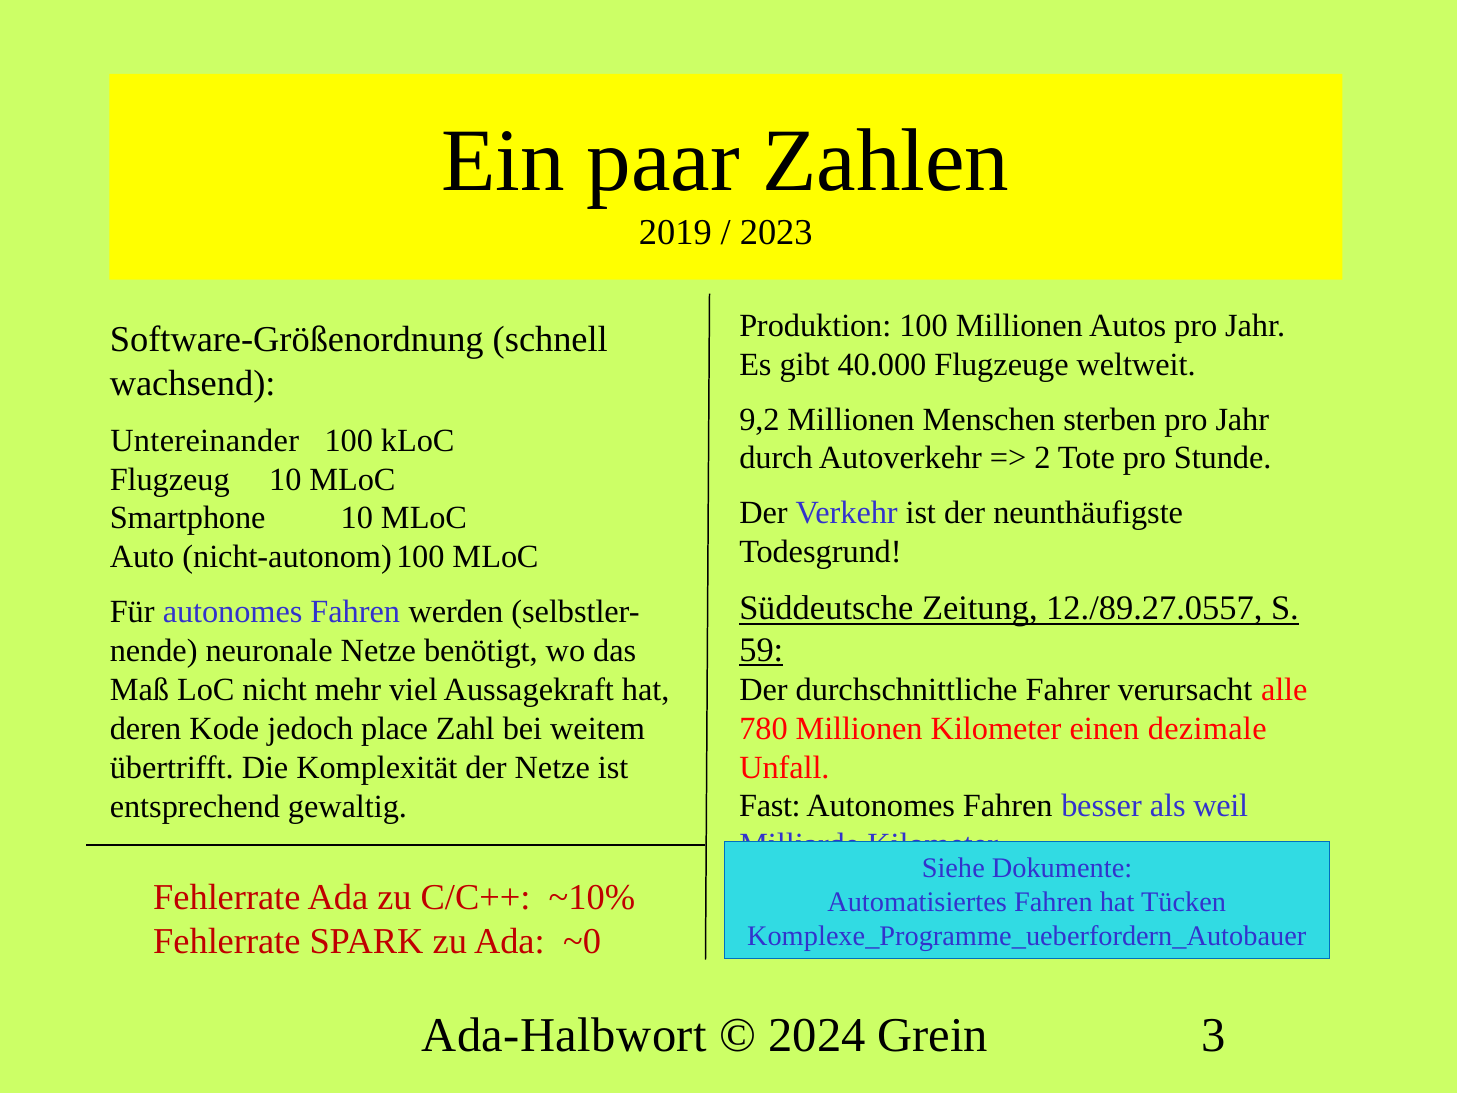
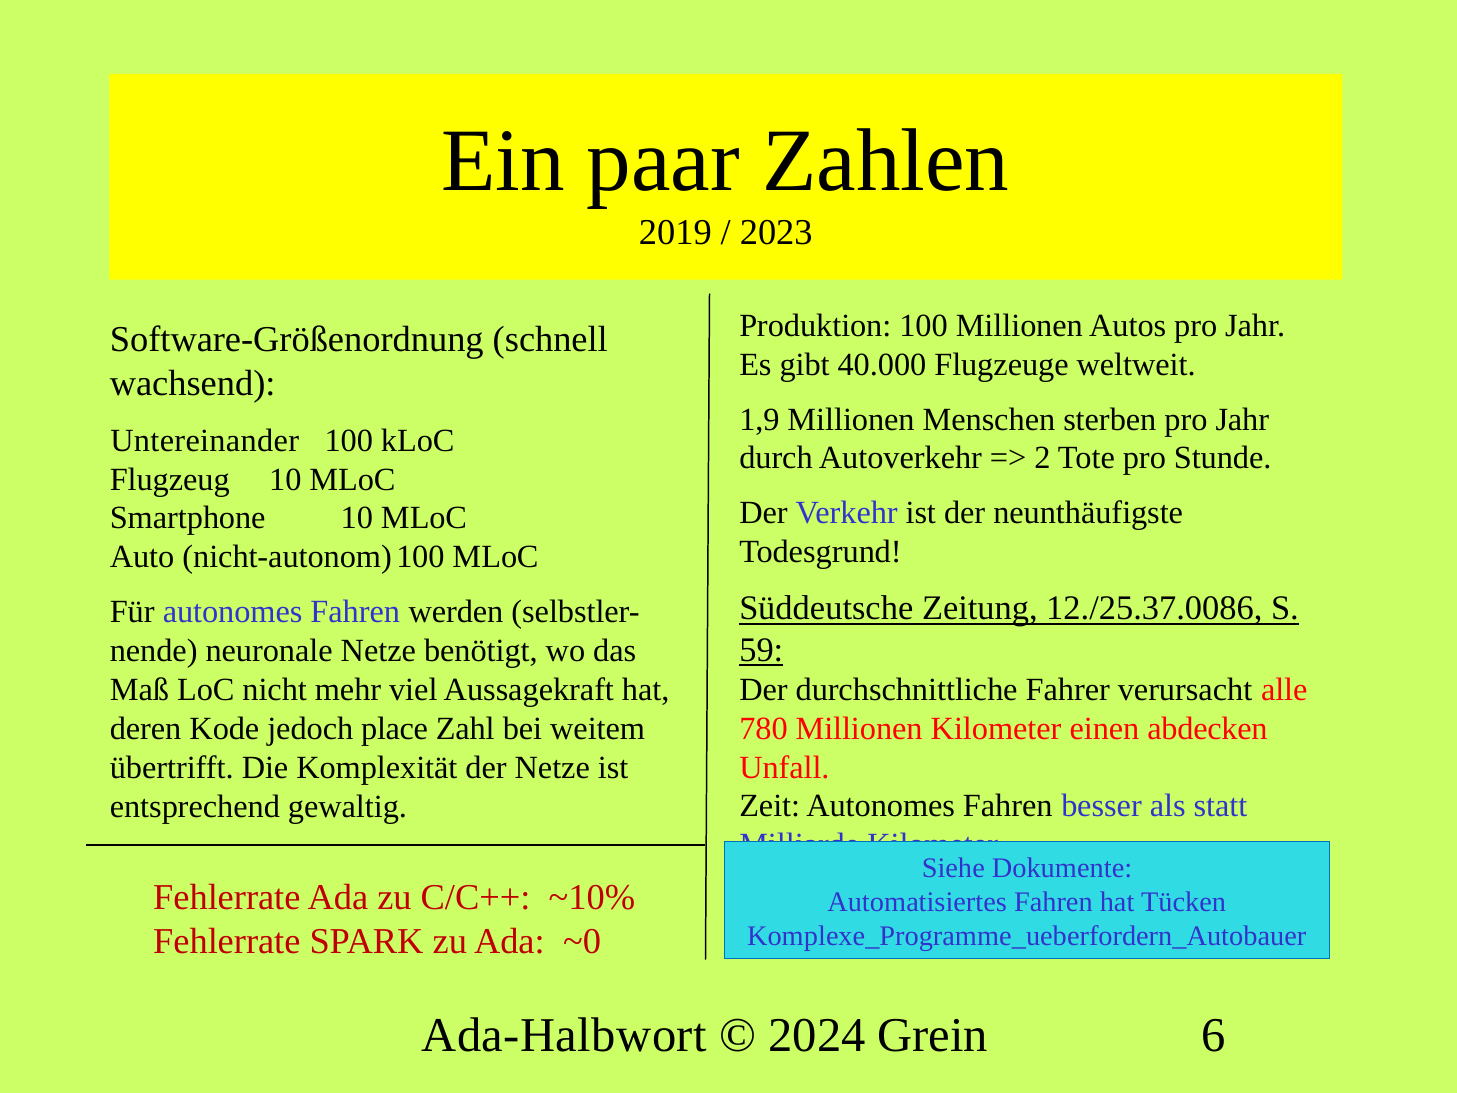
9,2: 9,2 -> 1,9
12./89.27.0557: 12./89.27.0557 -> 12./25.37.0086
dezimale: dezimale -> abdecken
Fast: Fast -> Zeit
weil: weil -> statt
3: 3 -> 6
